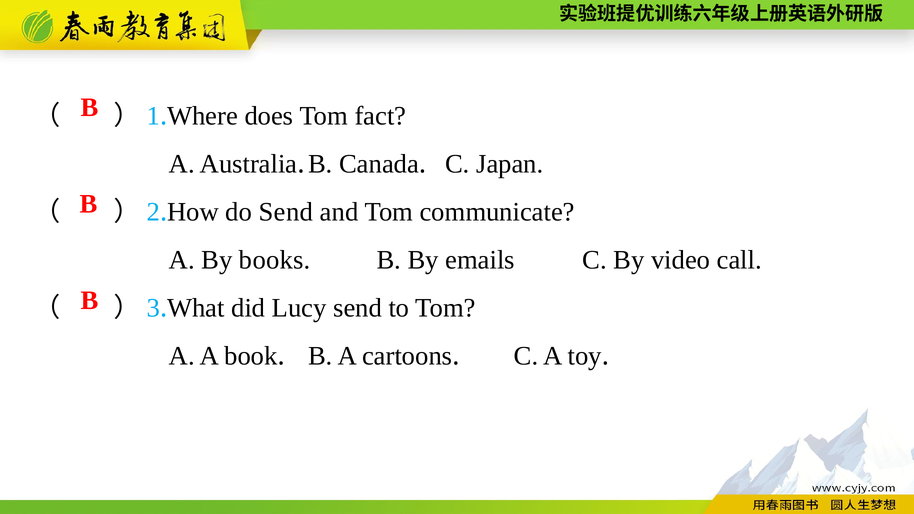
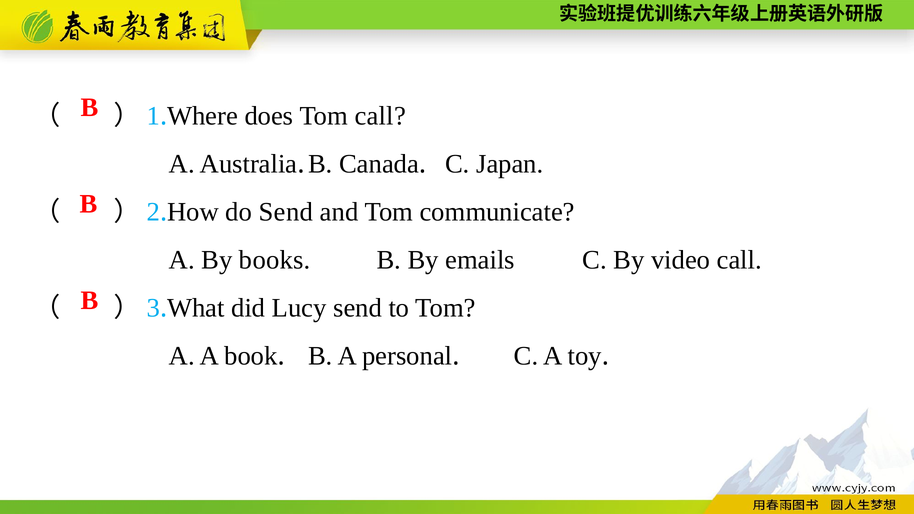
Tom fact: fact -> call
cartoons: cartoons -> personal
